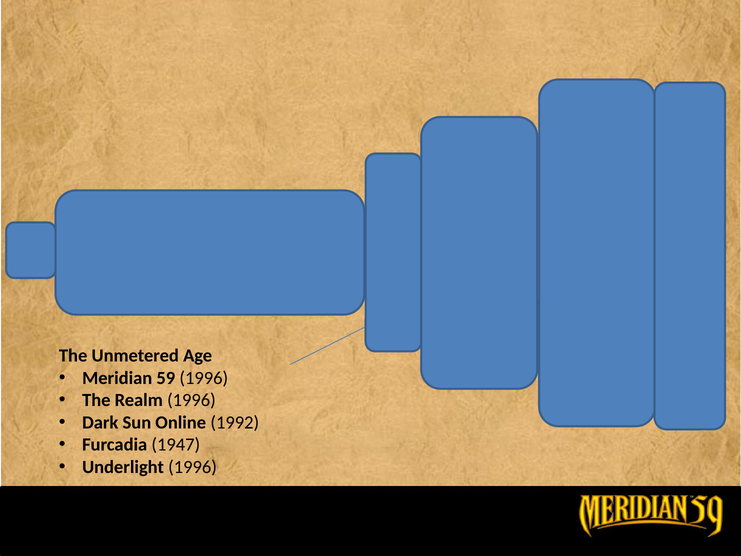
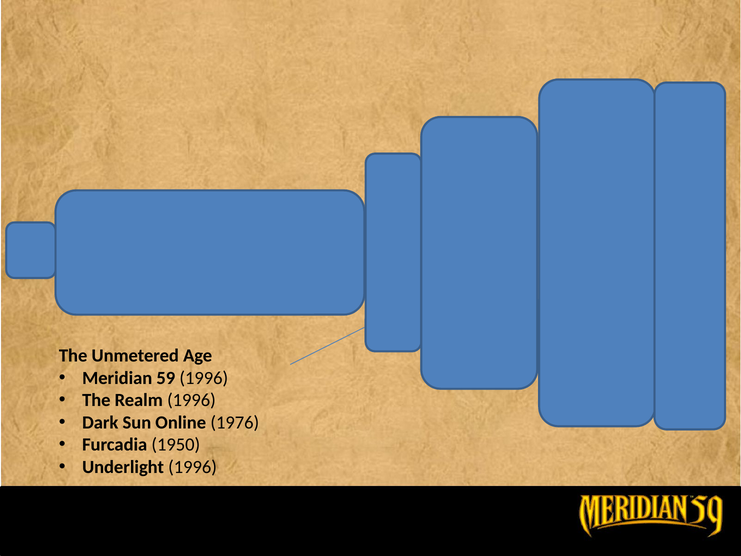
1992: 1992 -> 1976
1947: 1947 -> 1950
